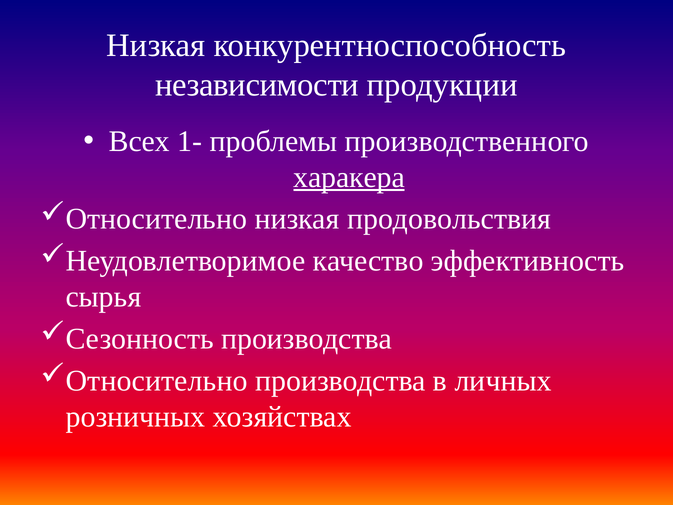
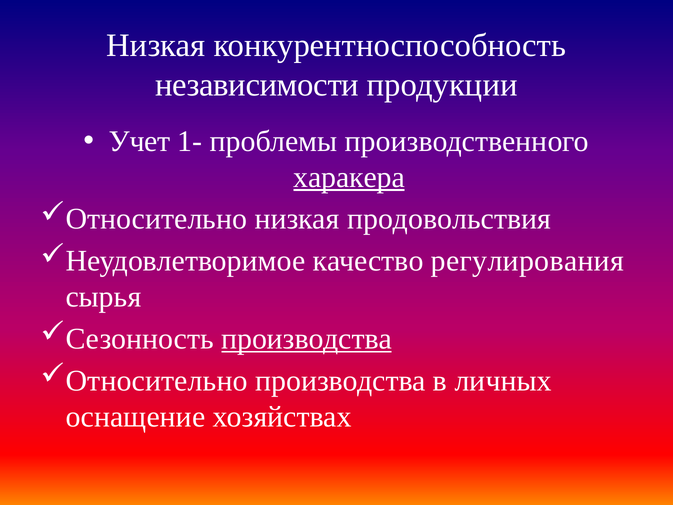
Всех: Всех -> Учет
эффективность: эффективность -> регулирования
производства at (307, 339) underline: none -> present
розничных: розничных -> оснащение
